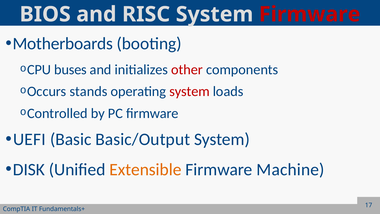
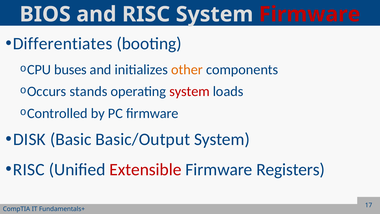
Motherboards: Motherboards -> Differentiates
other colour: red -> orange
UEFI: UEFI -> DISK
DISK at (29, 169): DISK -> RISC
Extensible colour: orange -> red
Machine: Machine -> Registers
